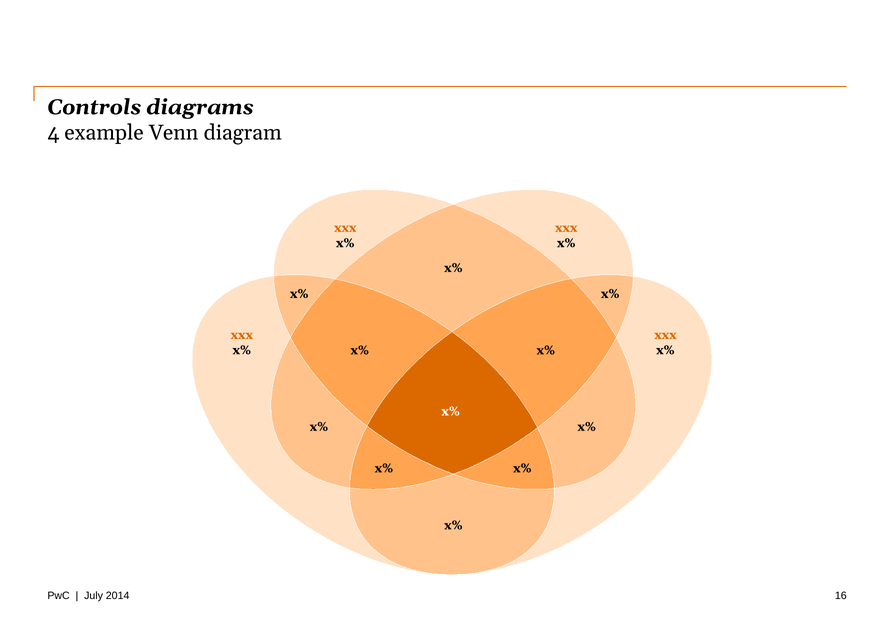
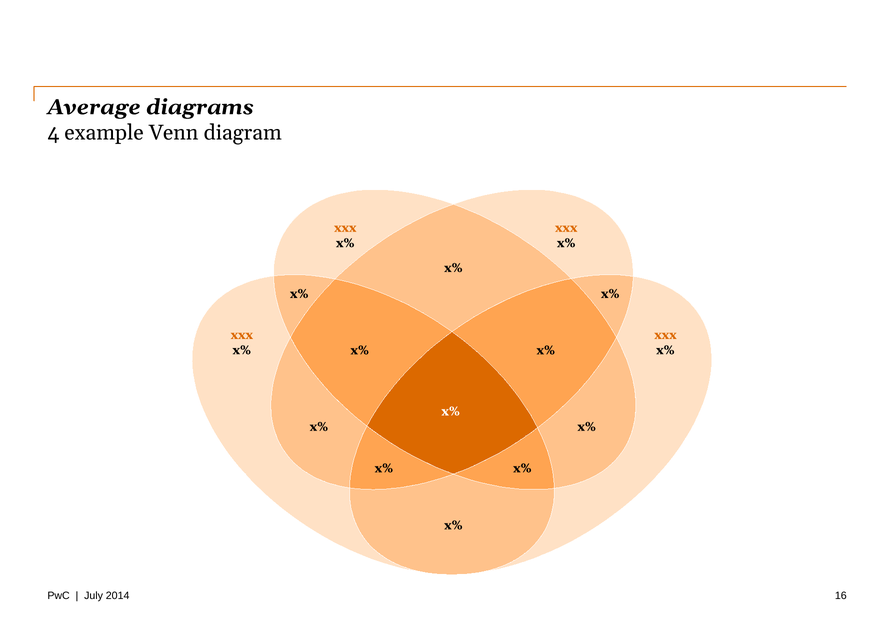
Controls: Controls -> Average
